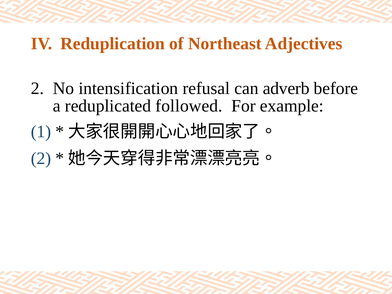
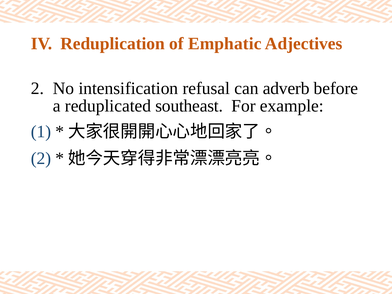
Northeast: Northeast -> Emphatic
followed: followed -> southeast
